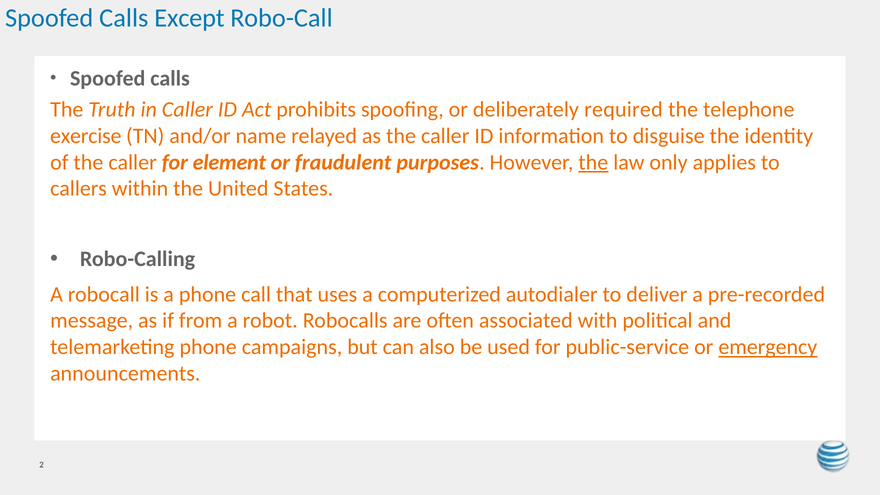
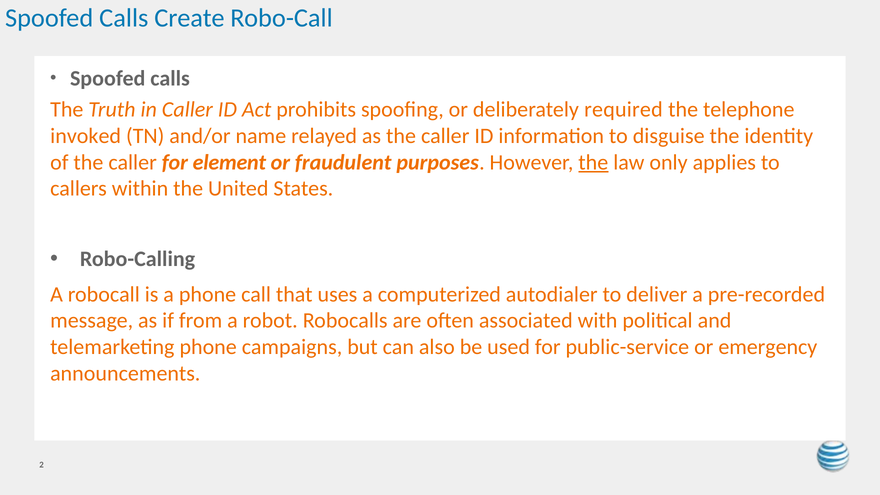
Except: Except -> Create
exercise: exercise -> invoked
emergency underline: present -> none
